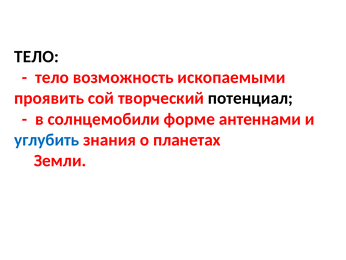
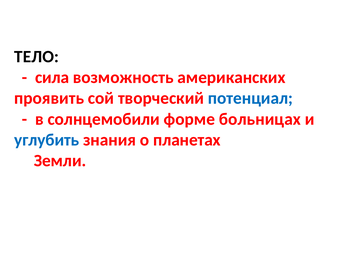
тело at (52, 77): тело -> сила
ископаемыми: ископаемыми -> американских
потенциал colour: black -> blue
антеннами: антеннами -> больницах
